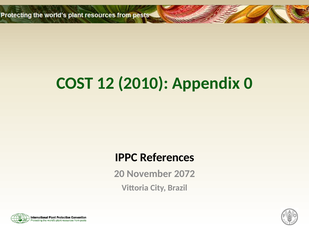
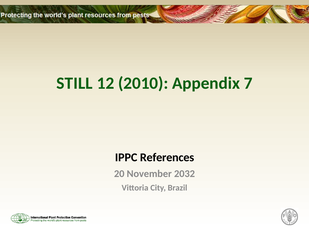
COST: COST -> STILL
0: 0 -> 7
2072: 2072 -> 2032
